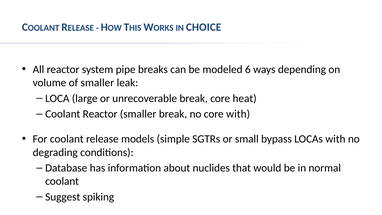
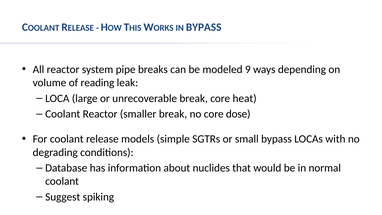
IN CHOICE: CHOICE -> BYPASS
6: 6 -> 9
of smaller: smaller -> reading
core with: with -> dose
